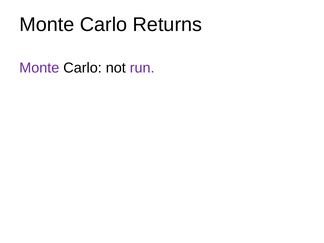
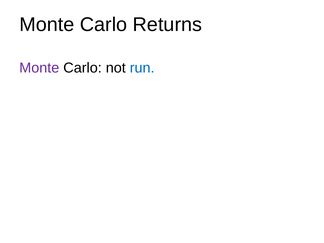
run colour: purple -> blue
